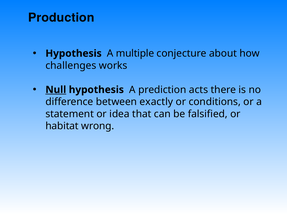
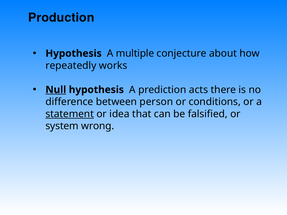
challenges: challenges -> repeatedly
exactly: exactly -> person
statement underline: none -> present
habitat: habitat -> system
